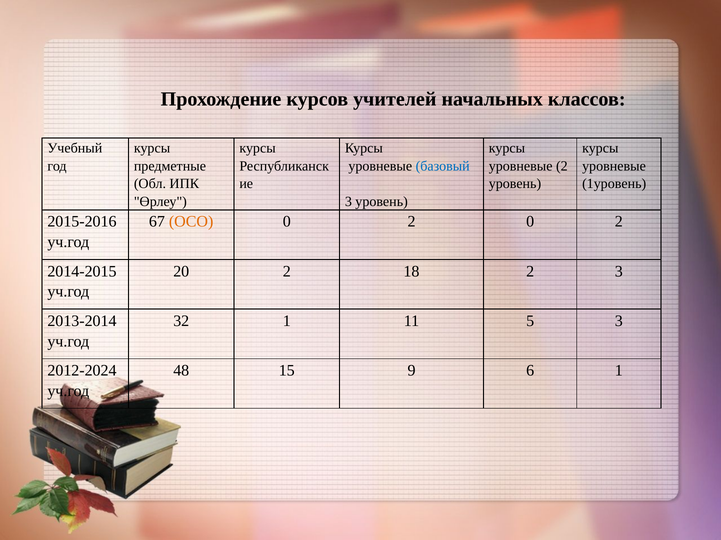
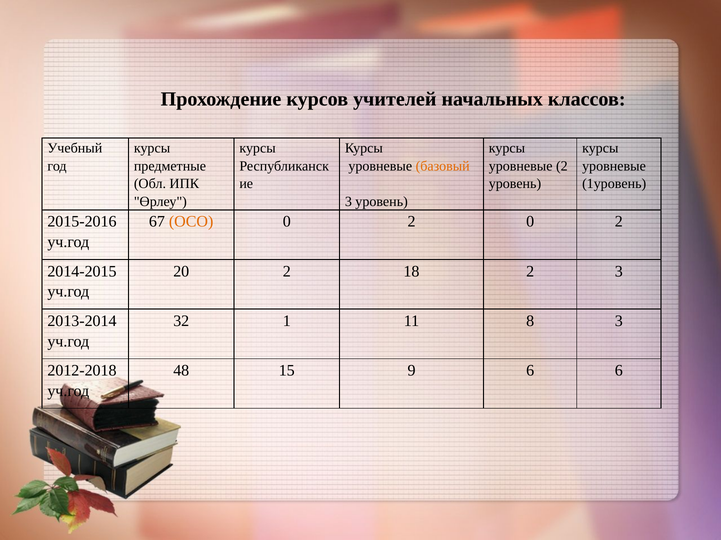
базовый colour: blue -> orange
5: 5 -> 8
2012-2024: 2012-2024 -> 2012-2018
6 1: 1 -> 6
